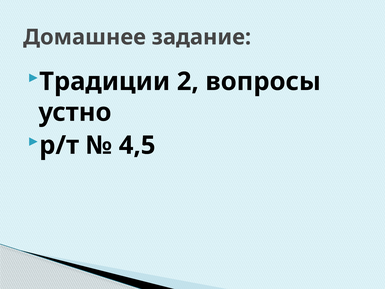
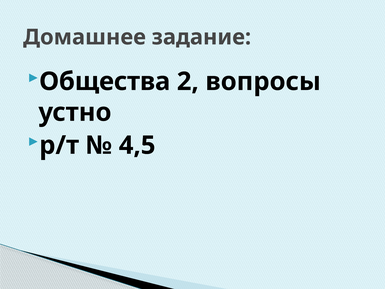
Традиции: Традиции -> Общества
